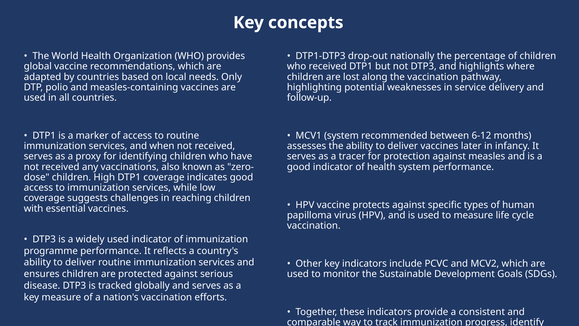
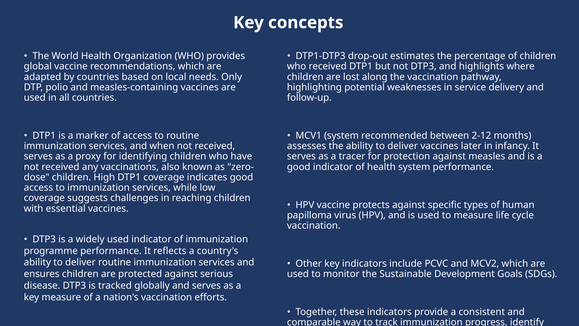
nationally: nationally -> estimates
6-12: 6-12 -> 2-12
